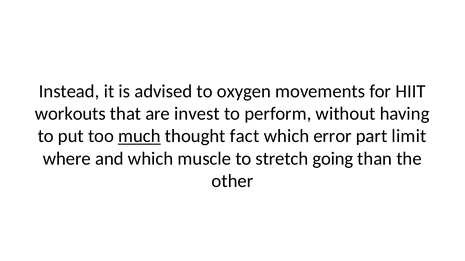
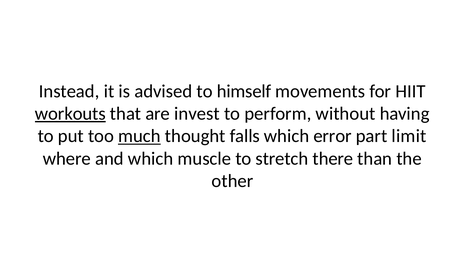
oxygen: oxygen -> himself
workouts underline: none -> present
fact: fact -> falls
going: going -> there
